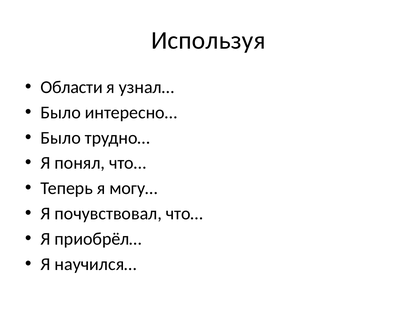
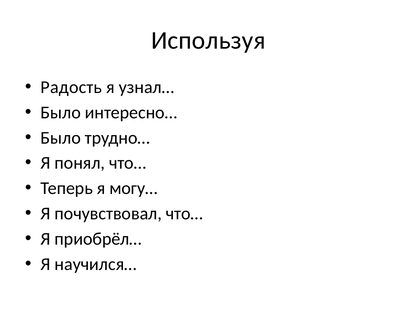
Области: Области -> Радость
